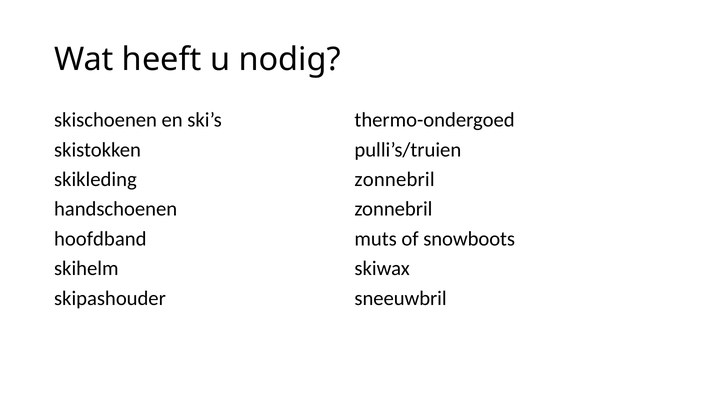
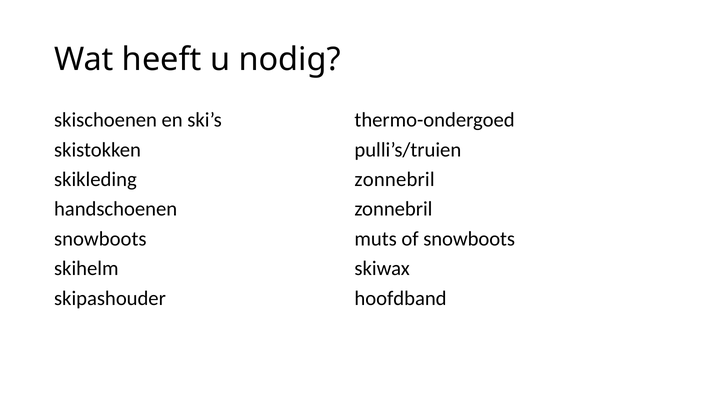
hoofdband at (100, 239): hoofdband -> snowboots
sneeuwbril: sneeuwbril -> hoofdband
